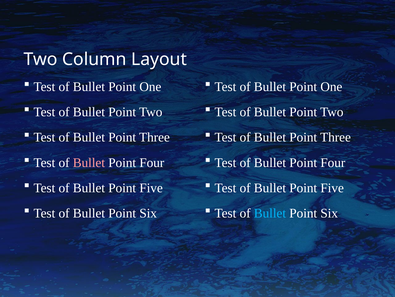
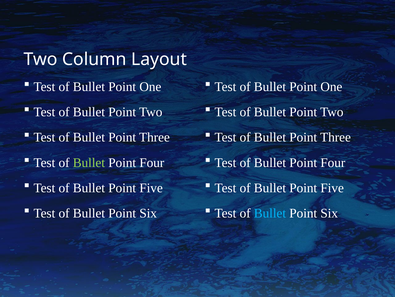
Bullet at (89, 162) colour: pink -> light green
